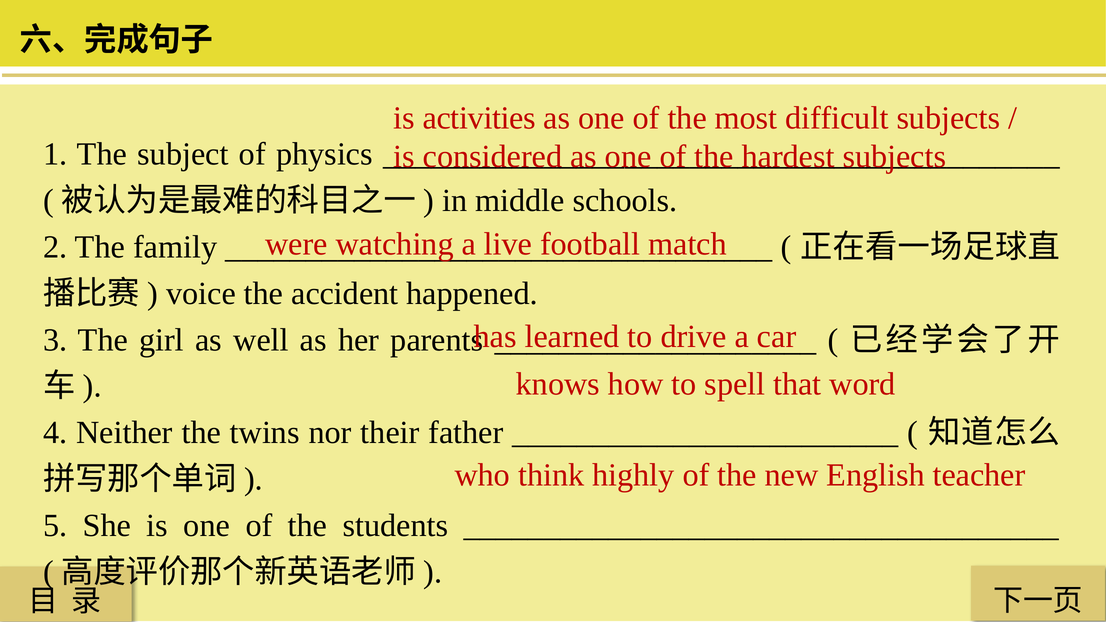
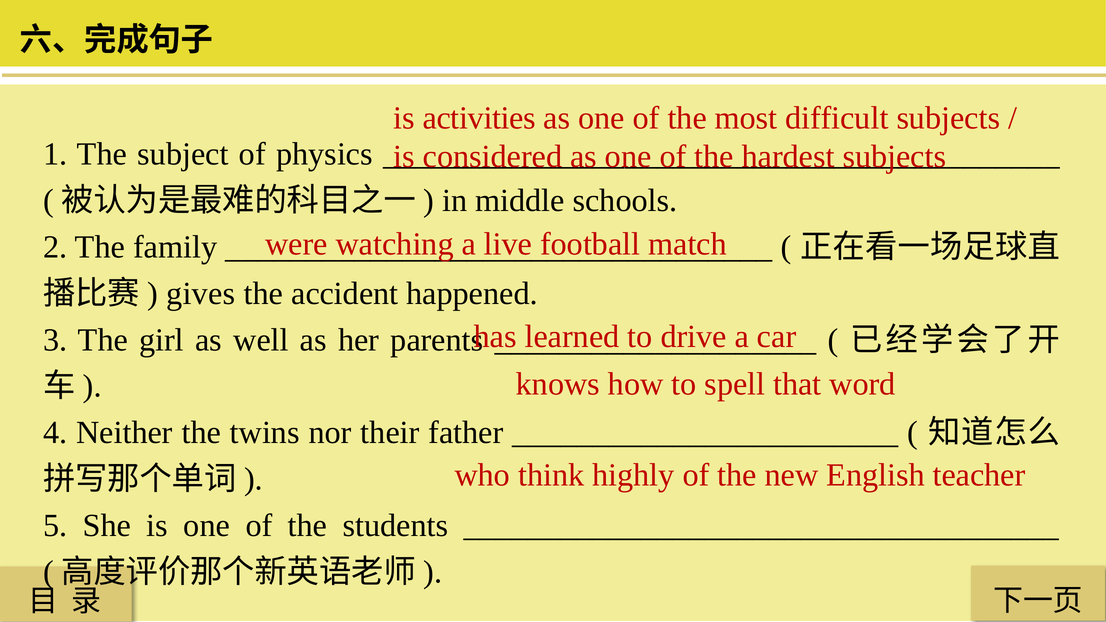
voice: voice -> gives
